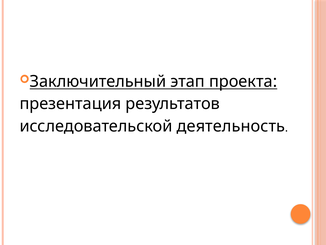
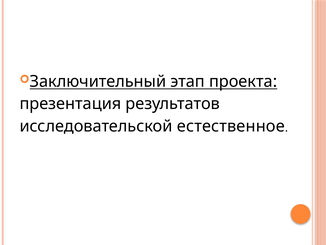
деятельность: деятельность -> естественное
